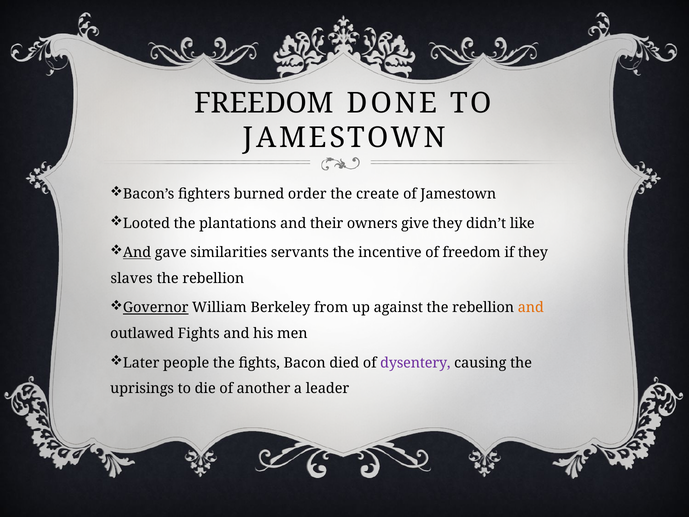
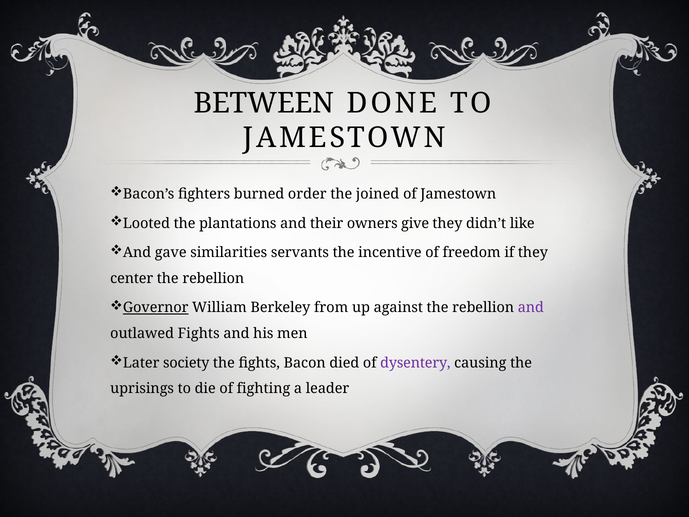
FREEDOM at (264, 103): FREEDOM -> BETWEEN
create: create -> joined
And at (137, 252) underline: present -> none
slaves: slaves -> center
and at (531, 308) colour: orange -> purple
people: people -> society
another: another -> fighting
